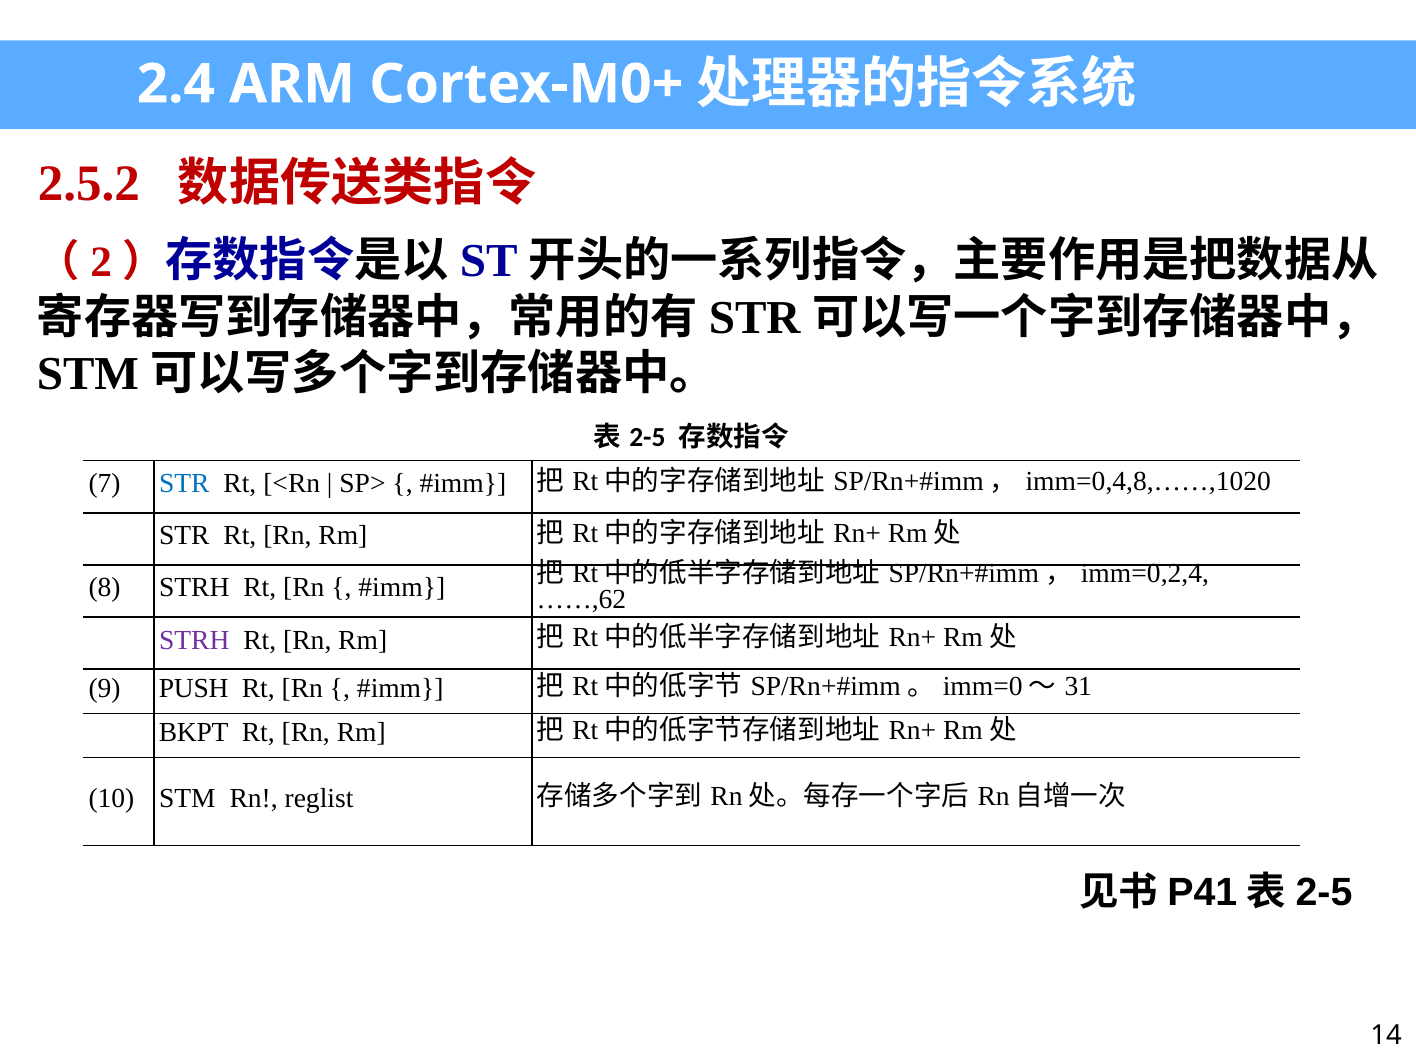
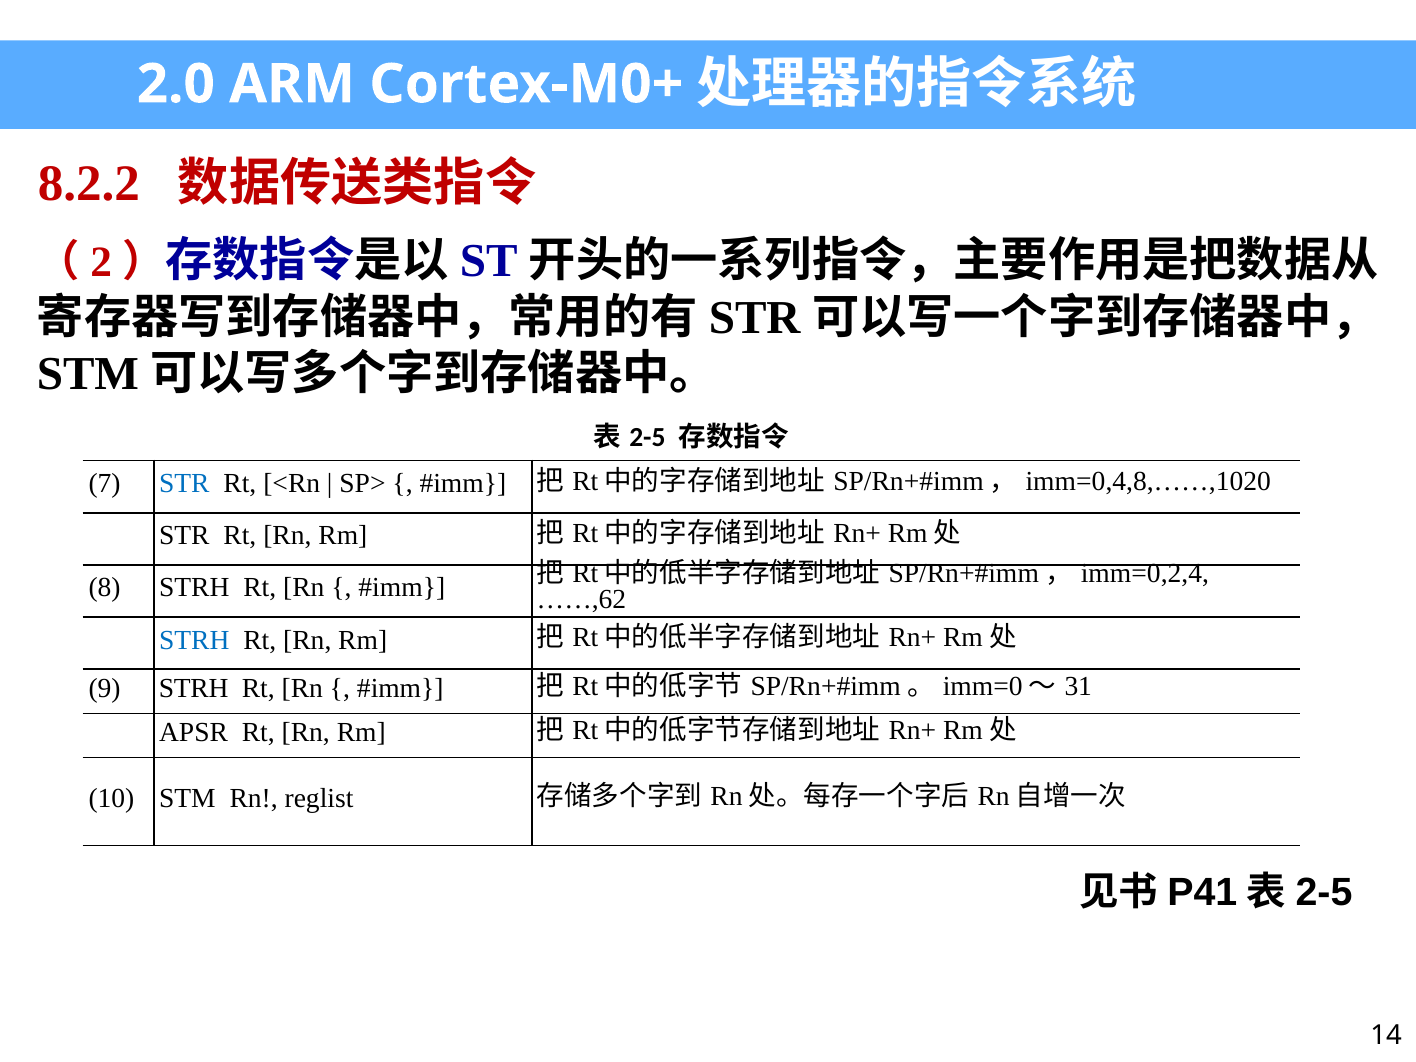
2.4: 2.4 -> 2.0
2.5.2: 2.5.2 -> 8.2.2
STRH at (194, 640) colour: purple -> blue
9 PUSH: PUSH -> STRH
BKPT: BKPT -> APSR
